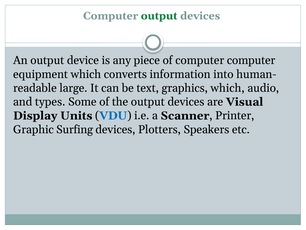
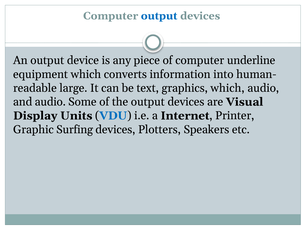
output at (159, 16) colour: green -> blue
computer computer: computer -> underline
and types: types -> audio
Scanner: Scanner -> Internet
